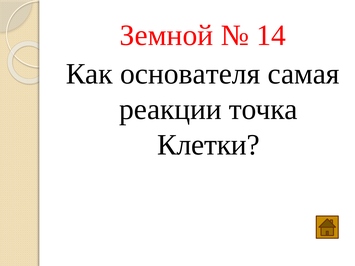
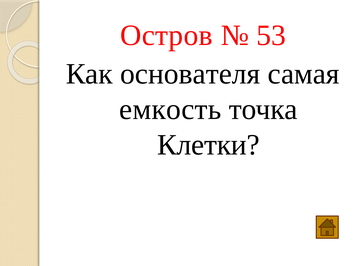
Земной: Земной -> Остров
14: 14 -> 53
реакции: реакции -> емкость
